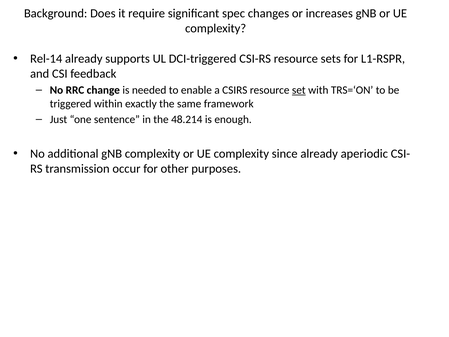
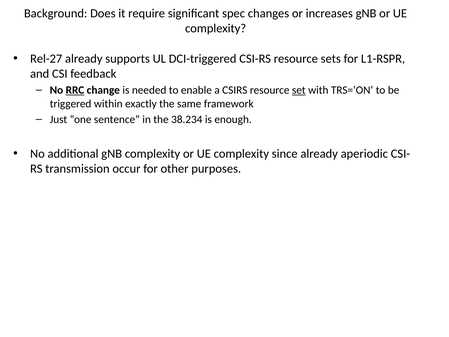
Rel-14: Rel-14 -> Rel-27
RRC underline: none -> present
48.214: 48.214 -> 38.234
